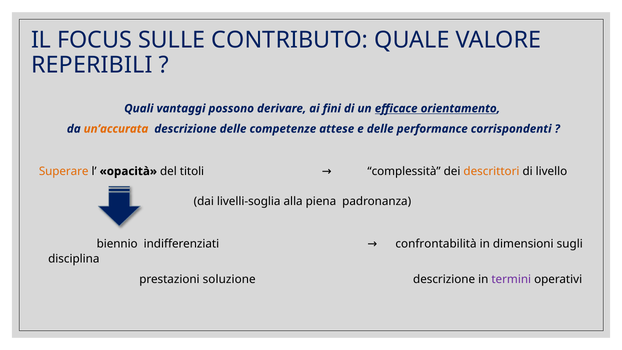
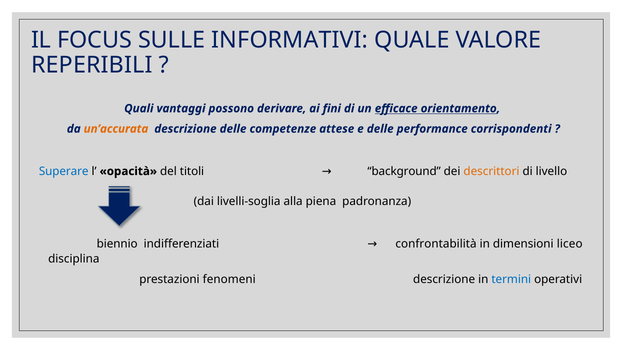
CONTRIBUTO: CONTRIBUTO -> INFORMATIVI
Superare colour: orange -> blue
complessità: complessità -> background
sugli: sugli -> liceo
soluzione: soluzione -> fenomeni
termini colour: purple -> blue
